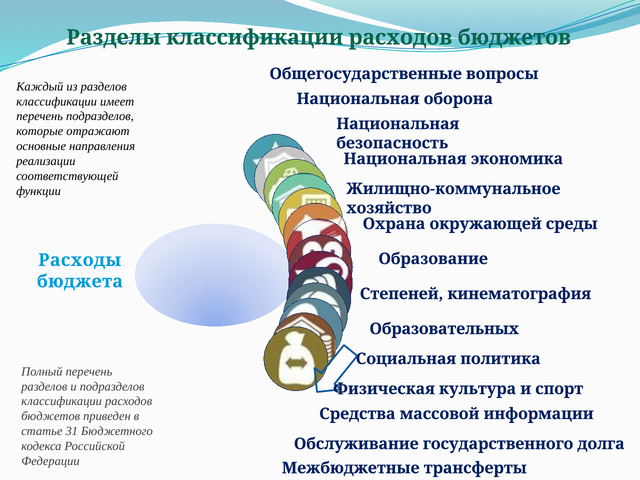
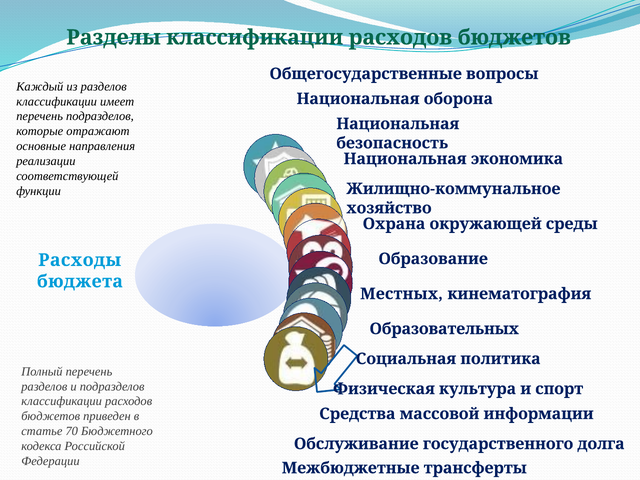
Степеней: Степеней -> Местных
31: 31 -> 70
